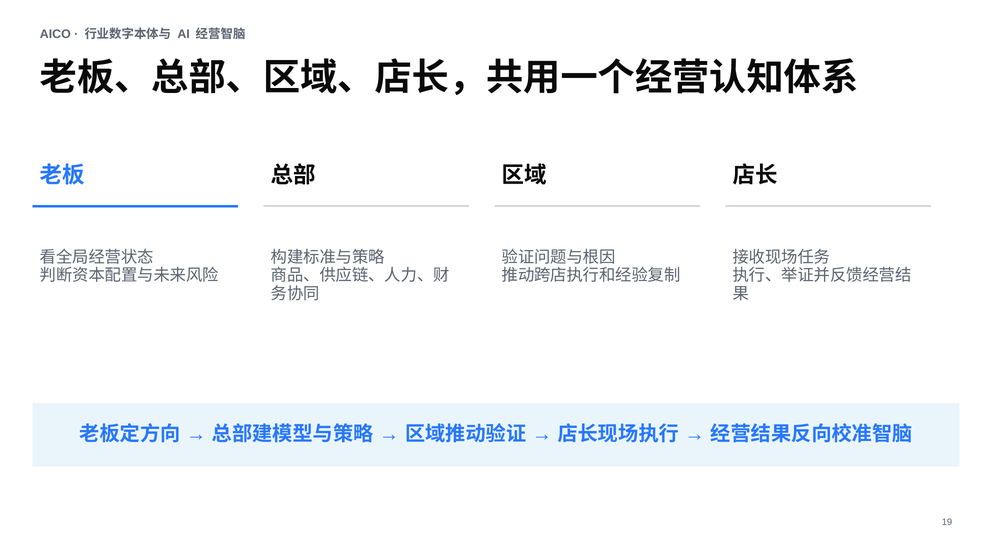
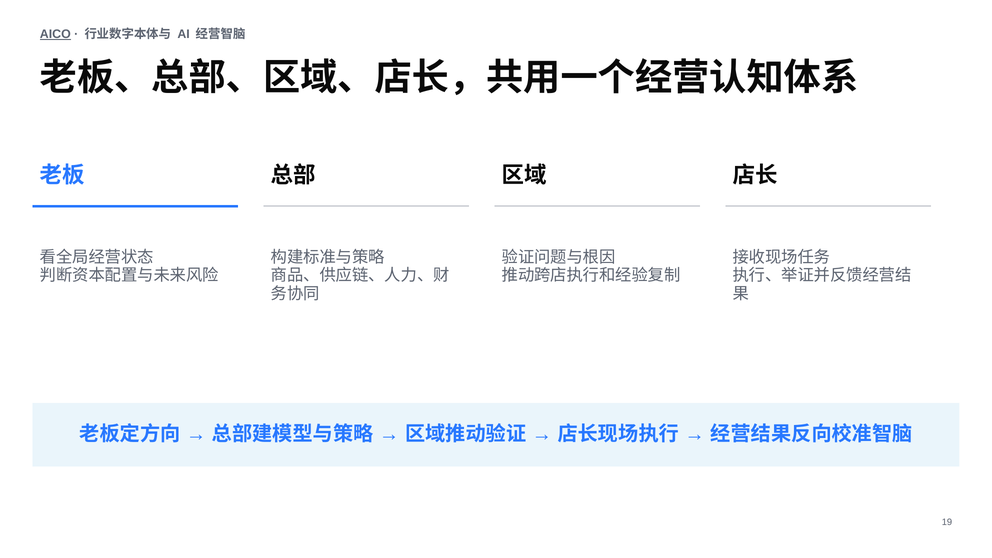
AICO underline: none -> present
